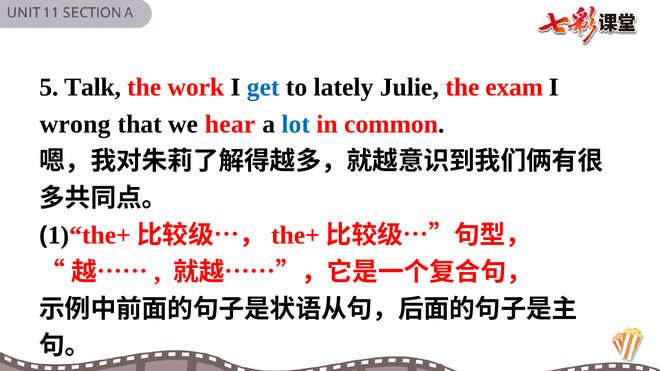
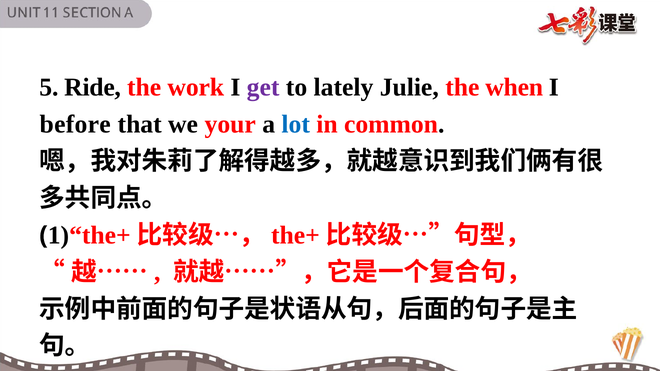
Talk: Talk -> Ride
get colour: blue -> purple
exam: exam -> when
wrong: wrong -> before
hear: hear -> your
